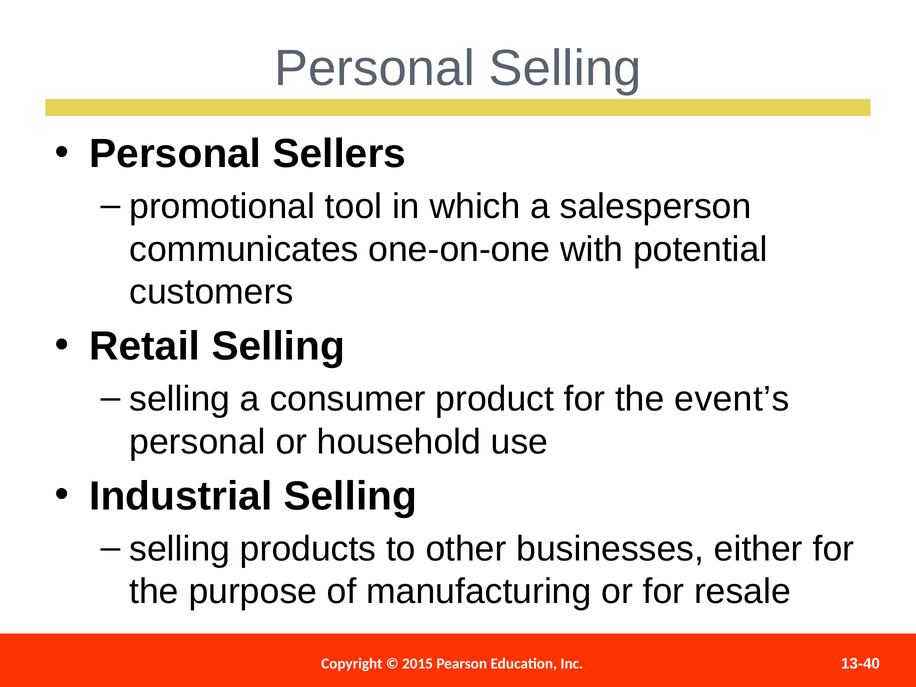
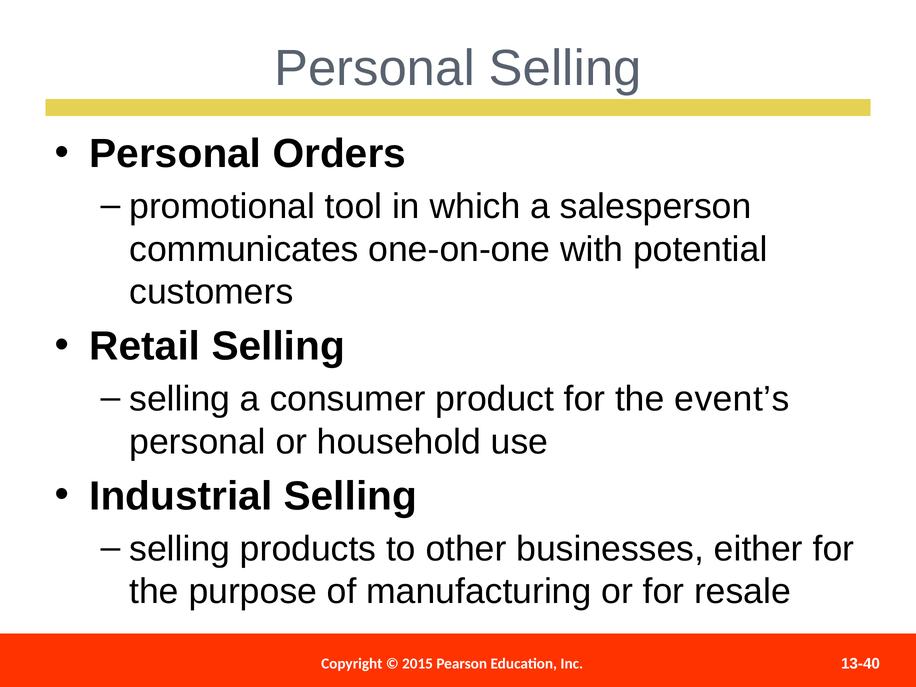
Sellers: Sellers -> Orders
